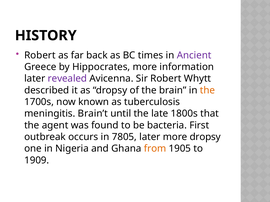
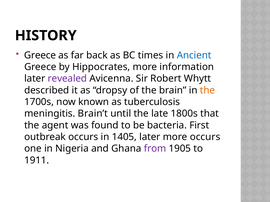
Robert at (40, 55): Robert -> Greece
Ancient colour: purple -> blue
7805: 7805 -> 1405
more dropsy: dropsy -> occurs
from colour: orange -> purple
1909: 1909 -> 1911
